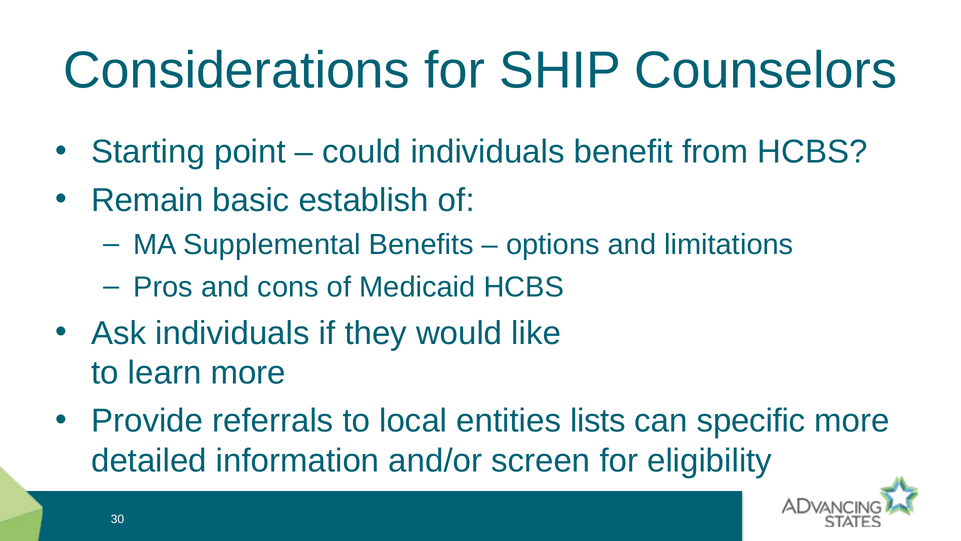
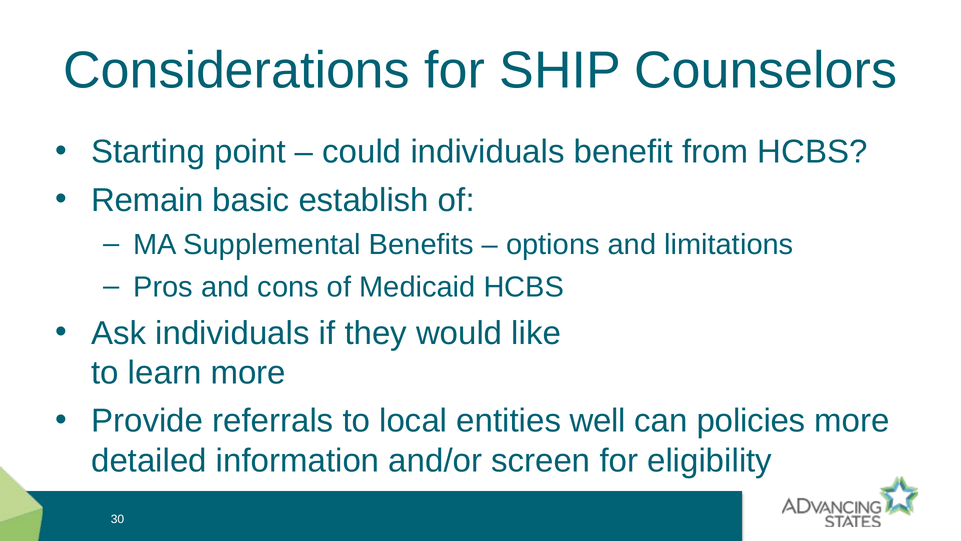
lists: lists -> well
specific: specific -> policies
